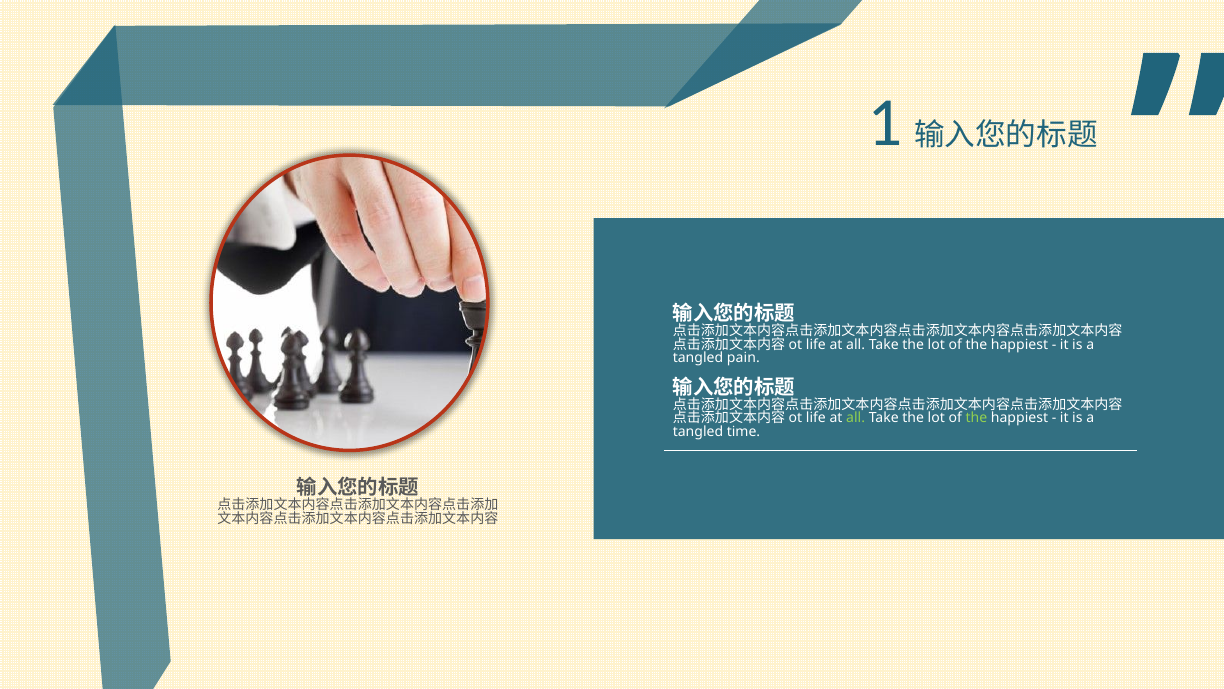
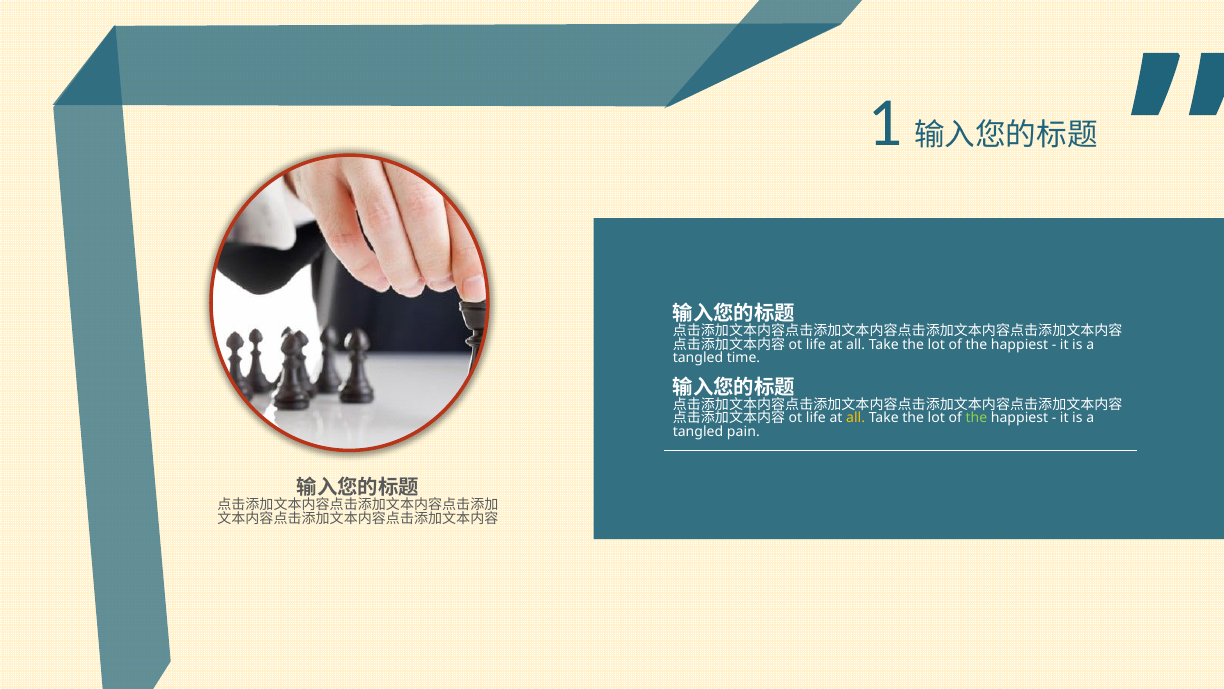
pain: pain -> time
all at (856, 418) colour: light green -> yellow
time: time -> pain
